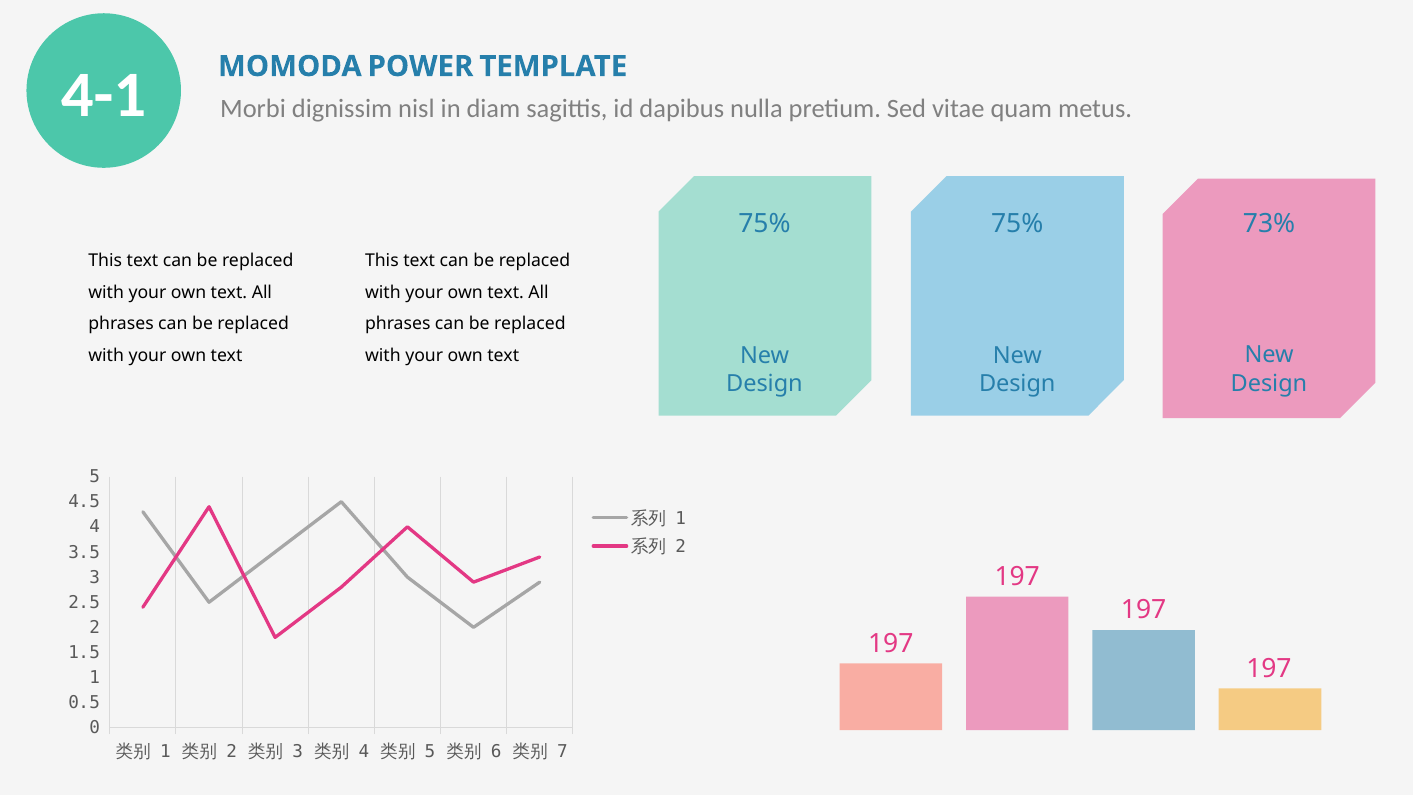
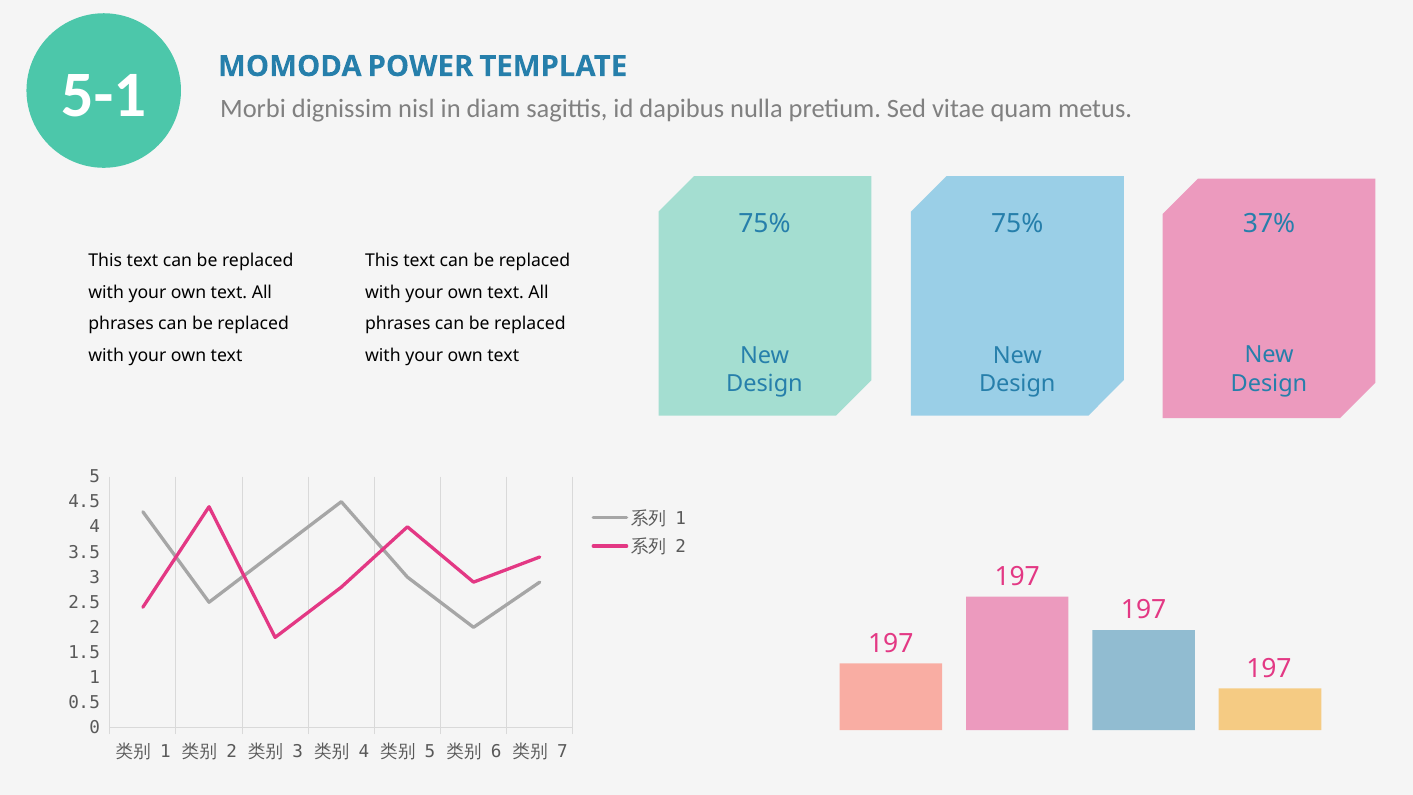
4-1: 4-1 -> 5-1
73%: 73% -> 37%
